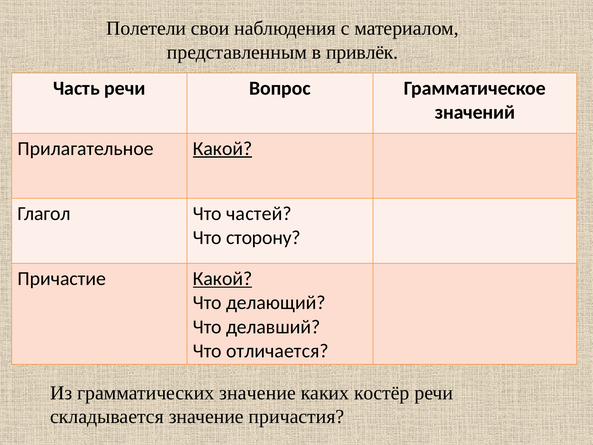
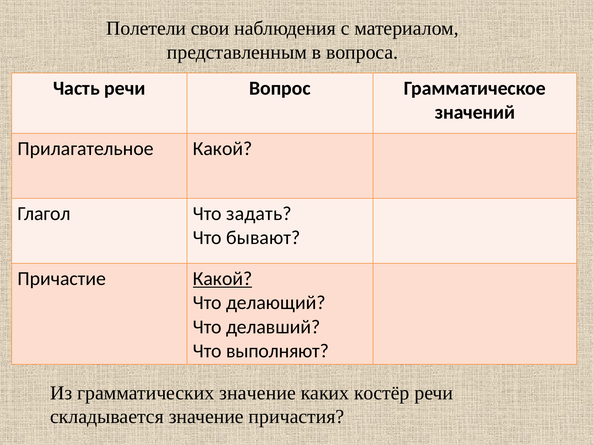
привлёк: привлёк -> вопроса
Какой at (223, 148) underline: present -> none
частей: частей -> задать
сторону: сторону -> бывают
отличается: отличается -> выполняют
